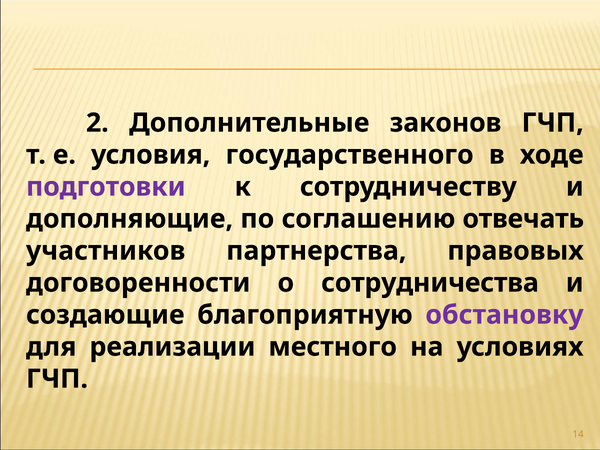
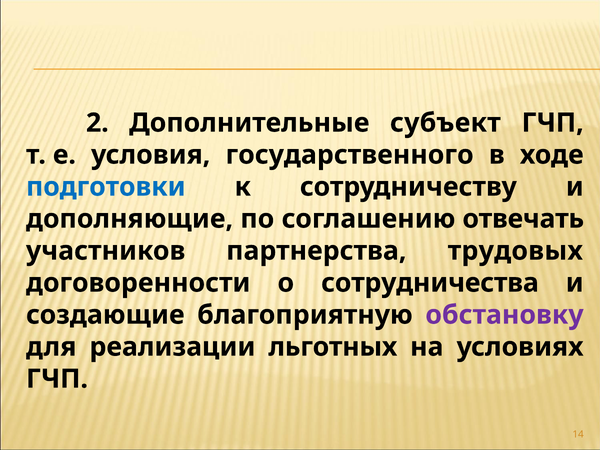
законов: законов -> субъект
подготовки colour: purple -> blue
правовых: правовых -> трудовых
местного: местного -> льготных
